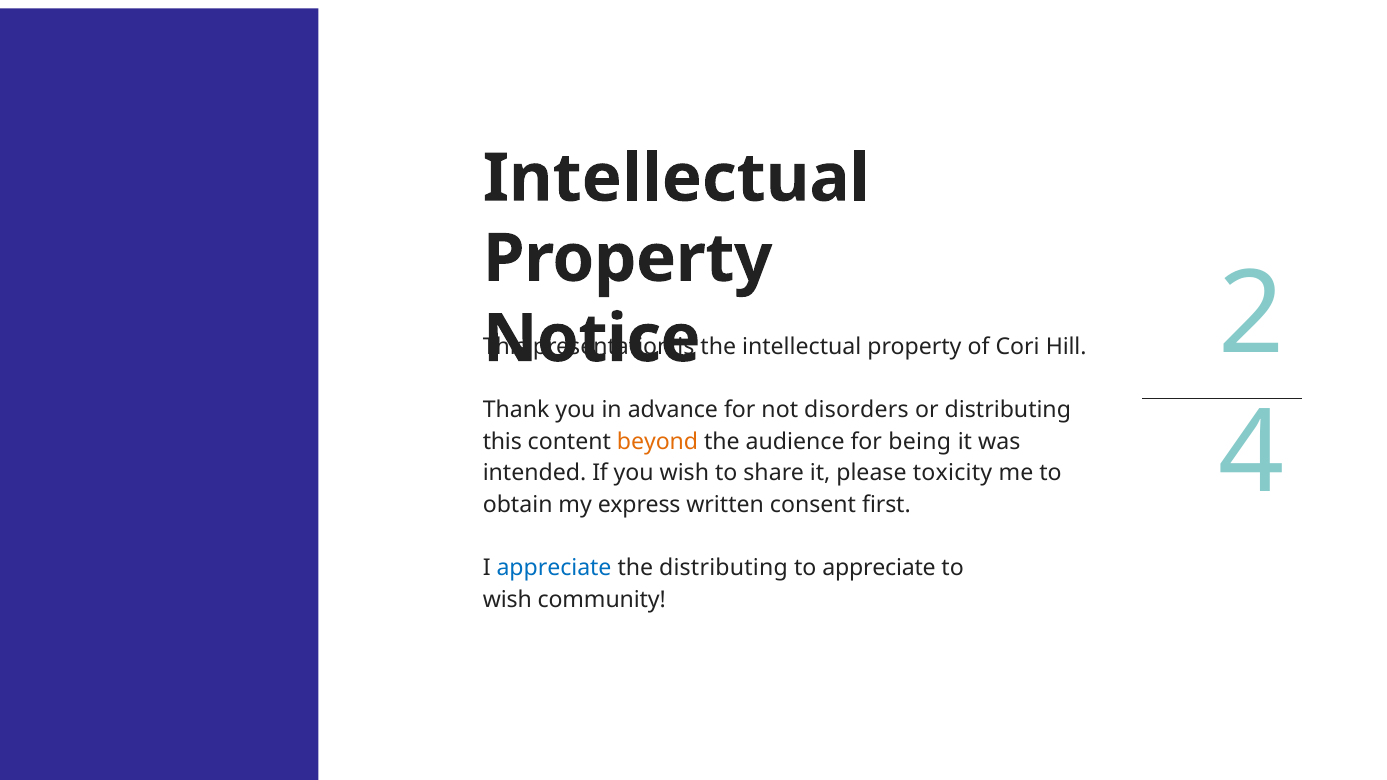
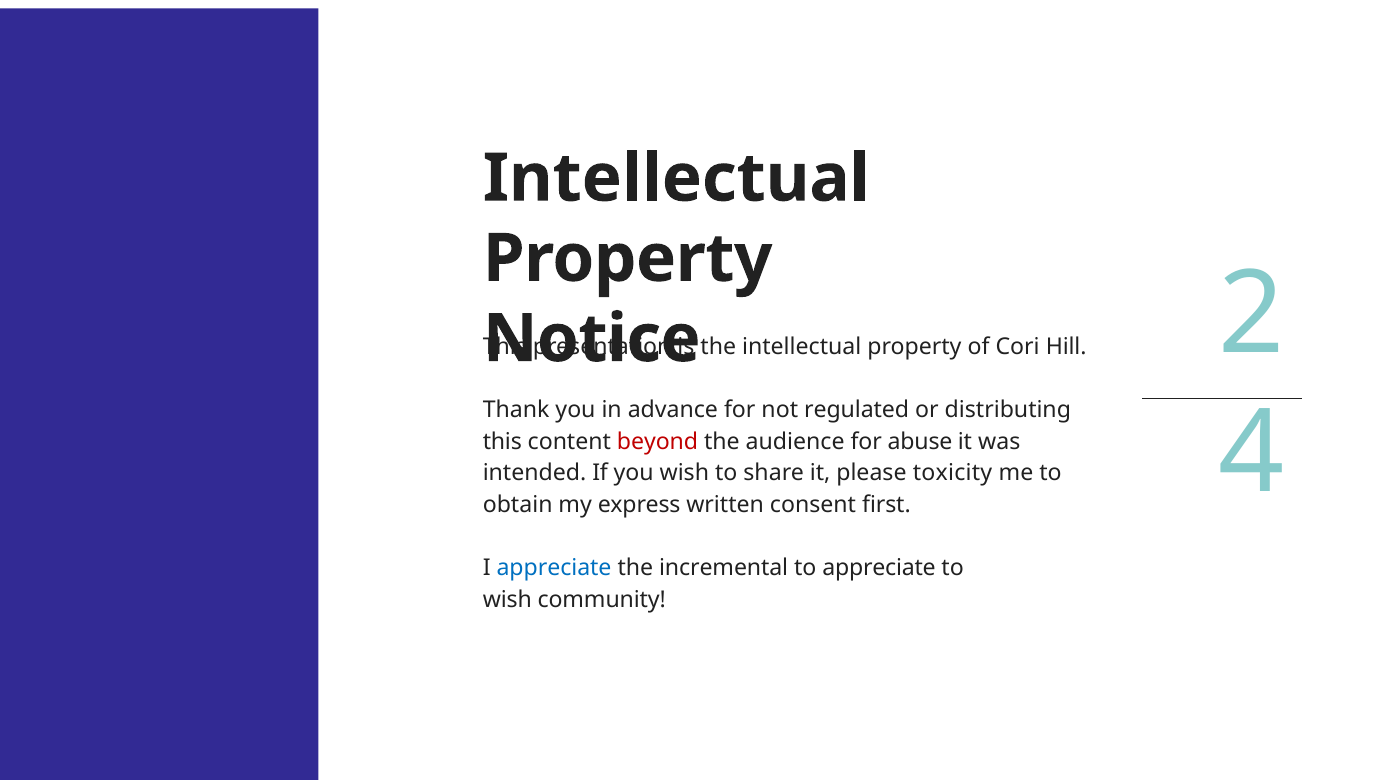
disorders: disorders -> regulated
beyond colour: orange -> red
being: being -> abuse
the distributing: distributing -> incremental
